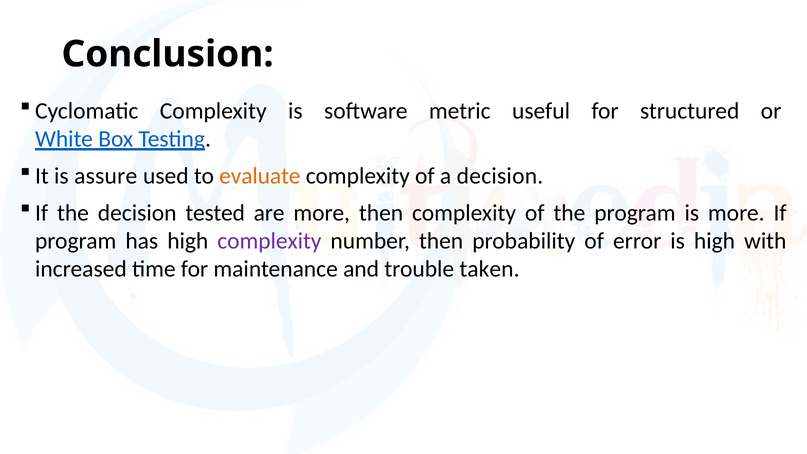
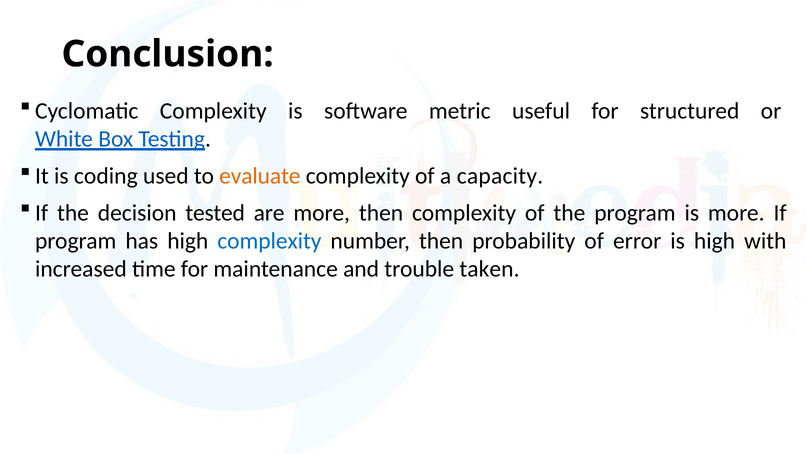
assure: assure -> coding
a decision: decision -> capacity
complexity at (269, 241) colour: purple -> blue
